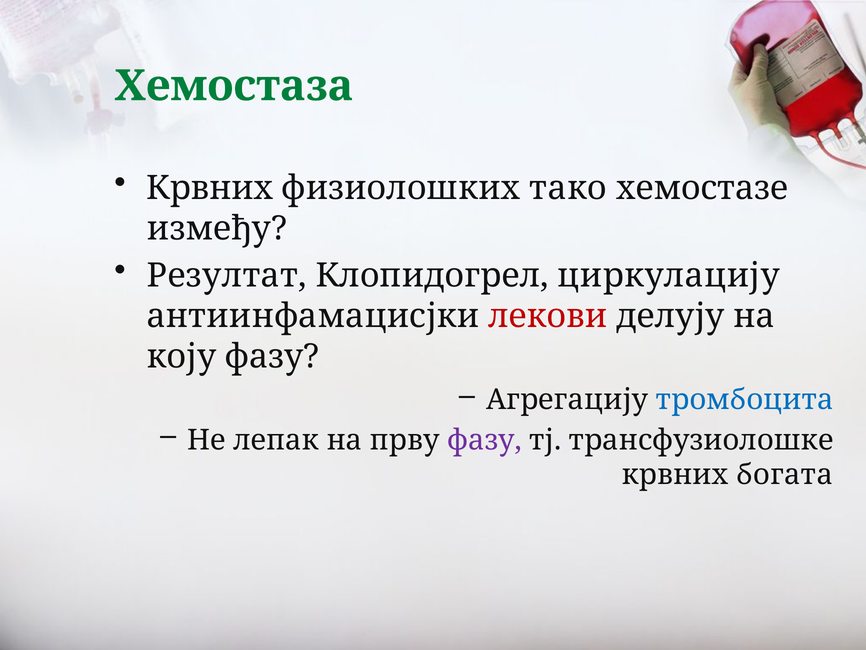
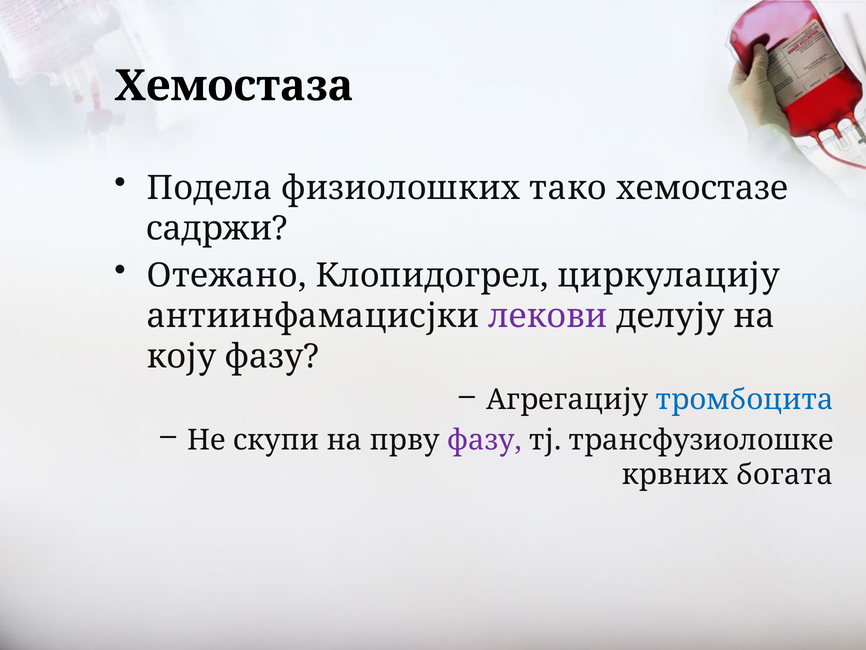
Хемостаза colour: green -> black
Крвних at (210, 188): Крвних -> Подела
између: између -> садржи
Резултат: Резултат -> Отежано
лекови colour: red -> purple
лепак: лепак -> скупи
